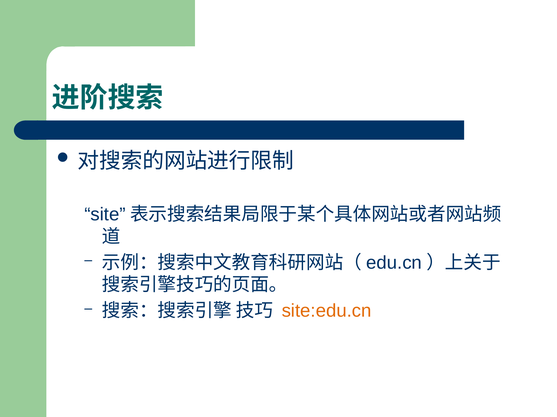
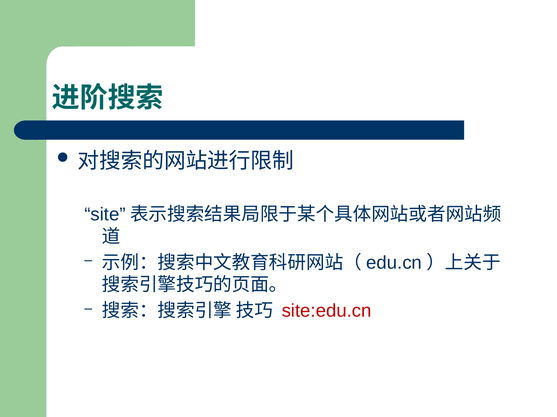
site:edu.cn colour: orange -> red
